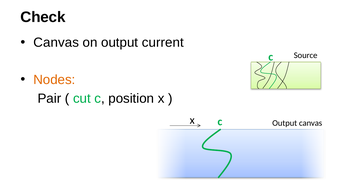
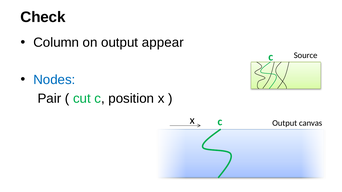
Canvas at (56, 43): Canvas -> Column
current: current -> appear
Nodes colour: orange -> blue
